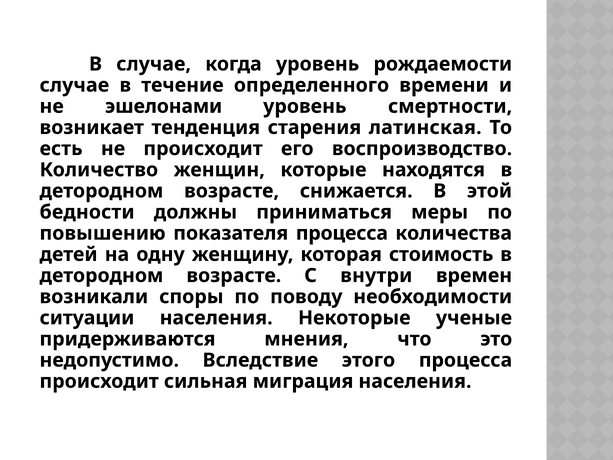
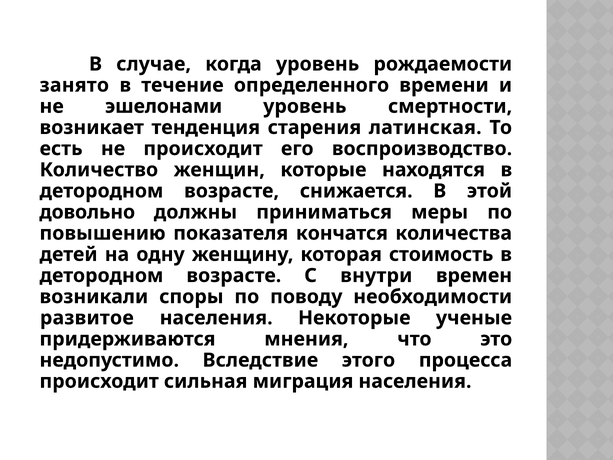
случае at (74, 85): случае -> занято
бедности: бедности -> довольно
показателя процесса: процесса -> кончатся
ситуации: ситуации -> развитое
